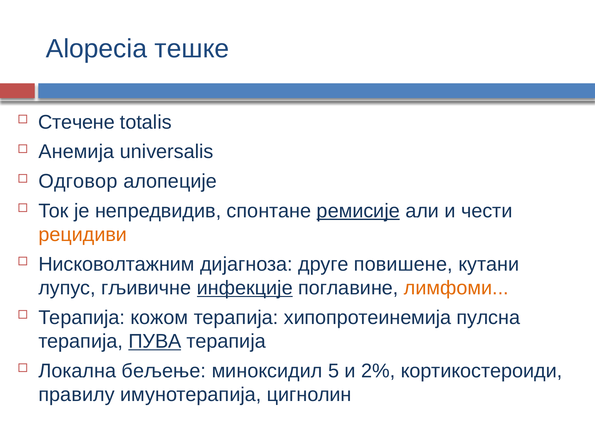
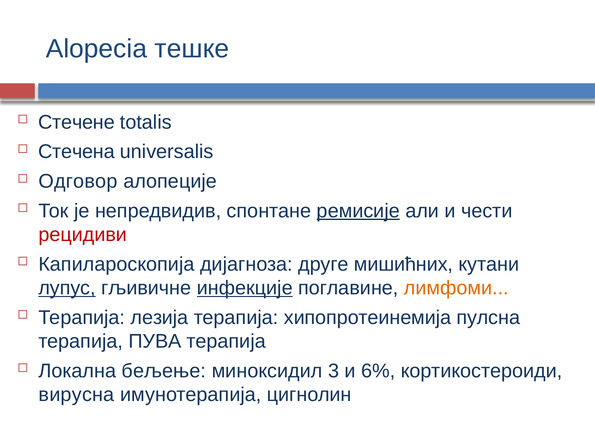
Анемија: Анемија -> Стечена
рецидиви colour: orange -> red
Нисковолтажним: Нисковолтажним -> Капилароскопија
повишене: повишене -> мишићних
лупус underline: none -> present
кожом: кожом -> лезија
ПУВА underline: present -> none
5: 5 -> 3
2%: 2% -> 6%
правилу: правилу -> вирусна
